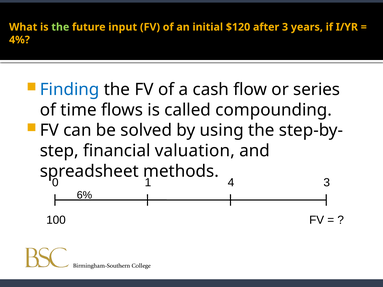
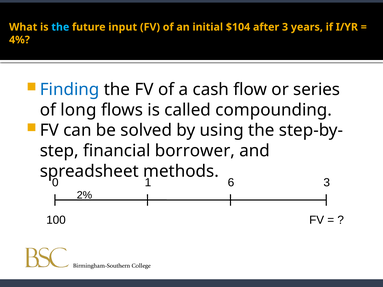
the at (60, 27) colour: light green -> light blue
$120: $120 -> $104
time: time -> long
valuation: valuation -> borrower
4: 4 -> 6
6%: 6% -> 2%
